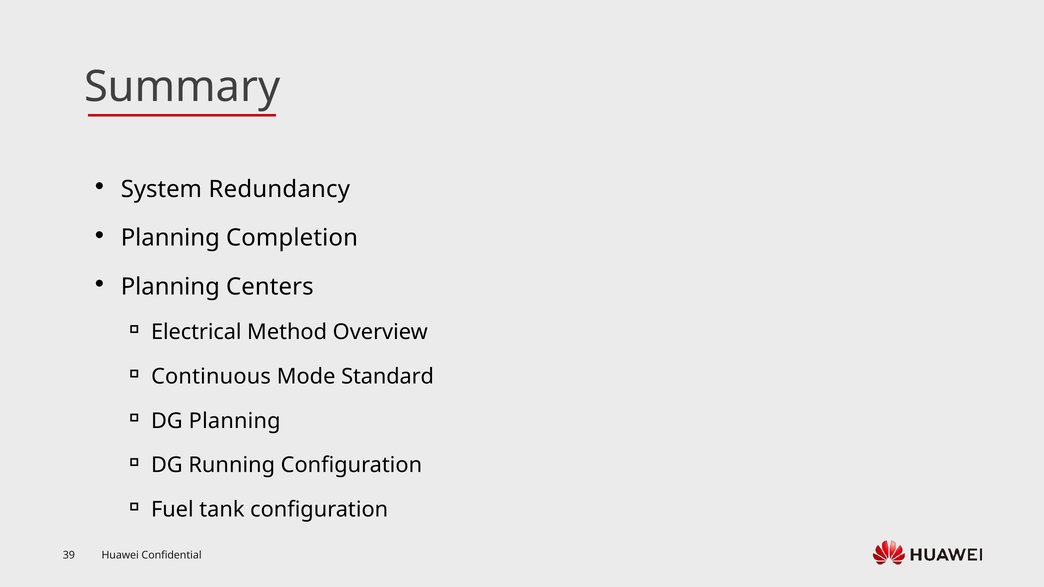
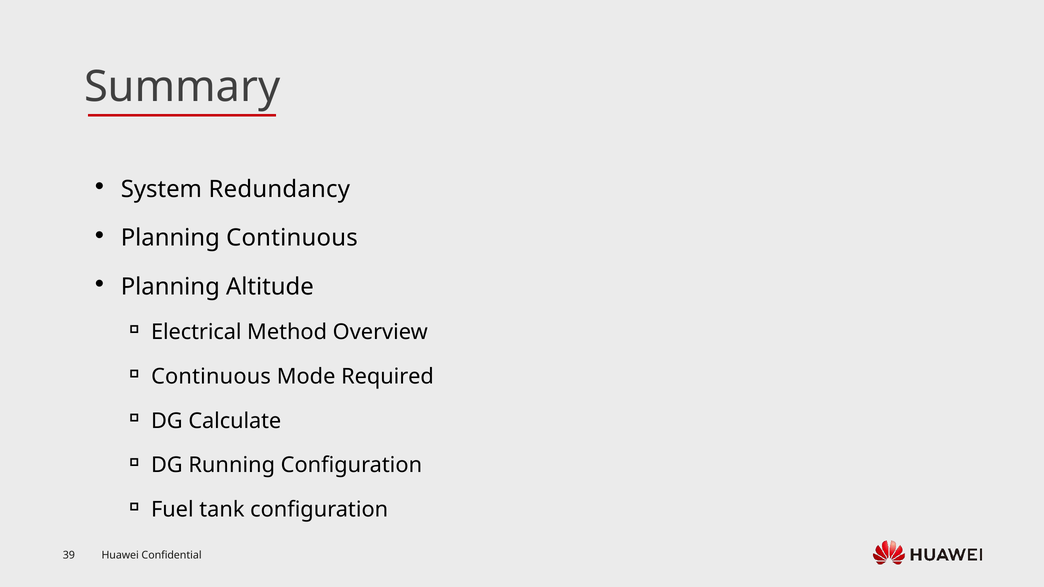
Planning Completion: Completion -> Continuous
Centers: Centers -> Altitude
Standard: Standard -> Required
DG Planning: Planning -> Calculate
